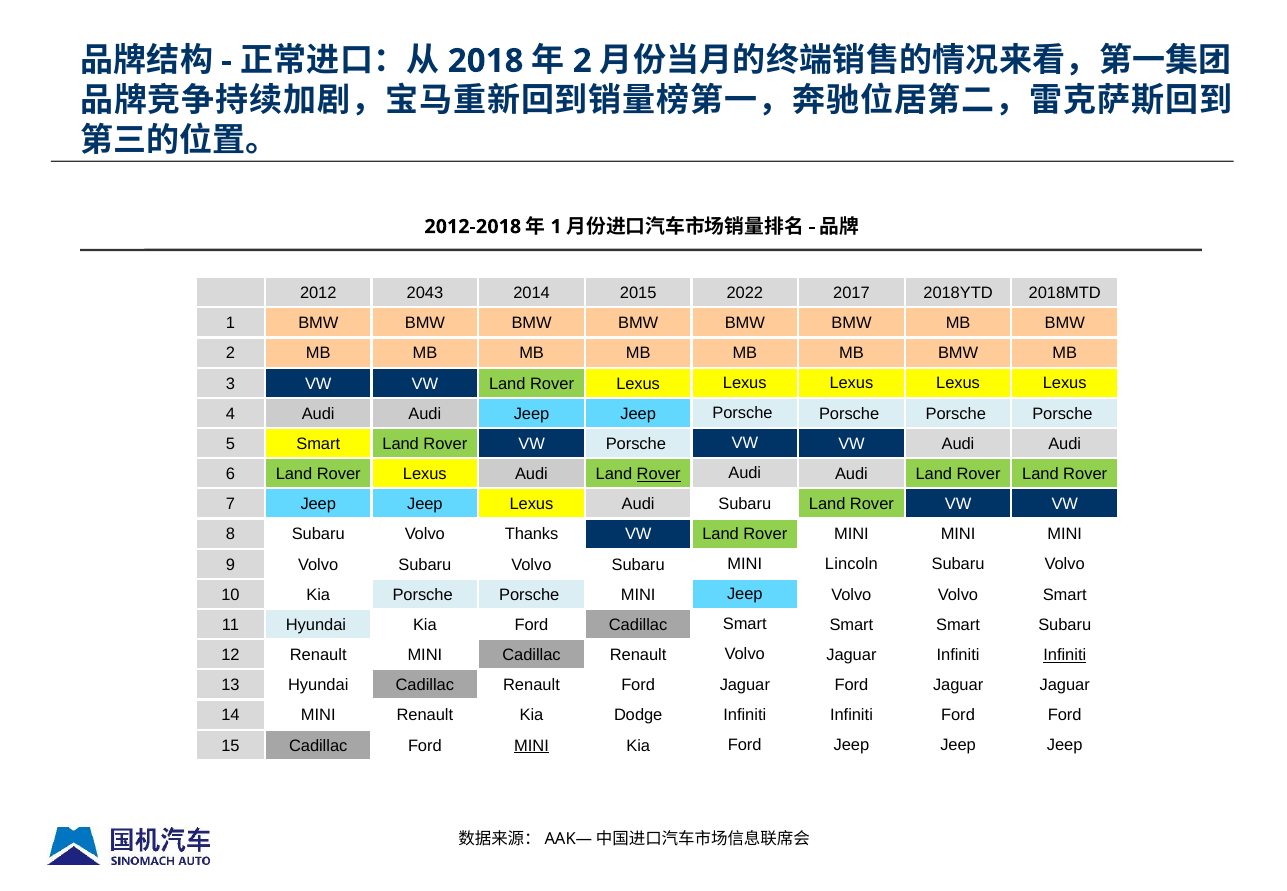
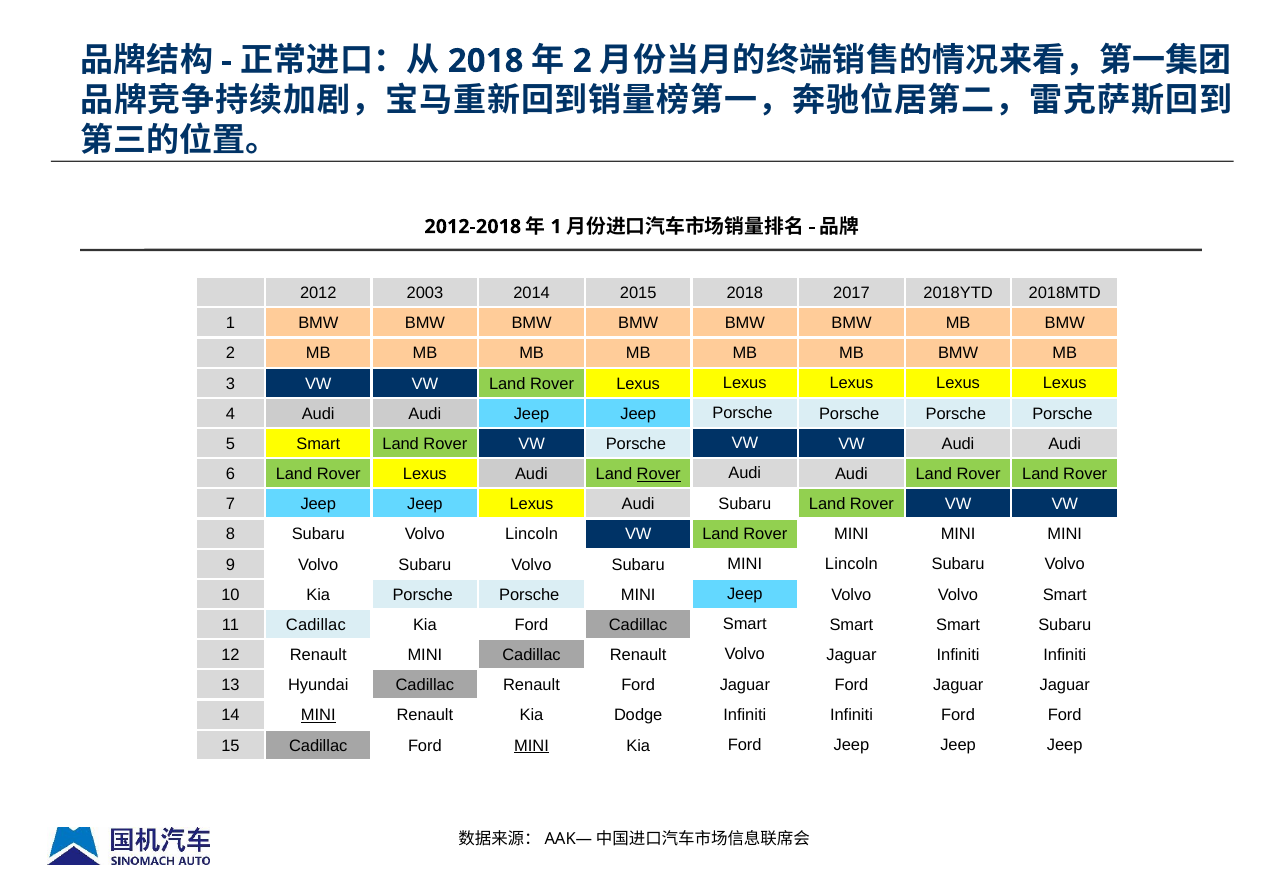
2043: 2043 -> 2003
2015 2022: 2022 -> 2018
Volvo Thanks: Thanks -> Lincoln
11 Hyundai: Hyundai -> Cadillac
Infiniti at (1065, 655) underline: present -> none
MINI at (318, 715) underline: none -> present
